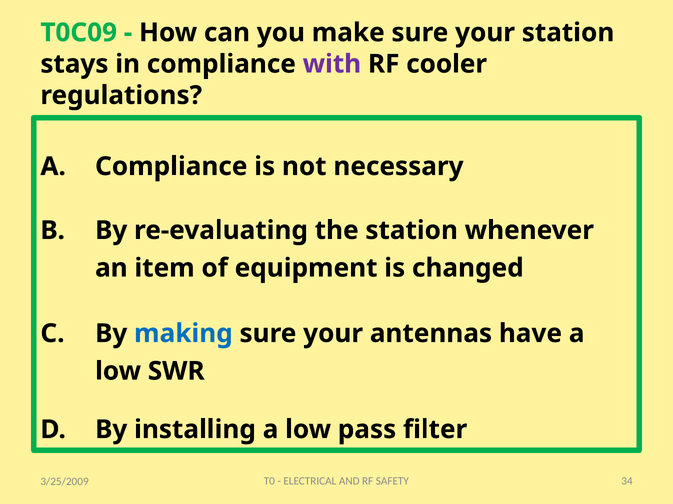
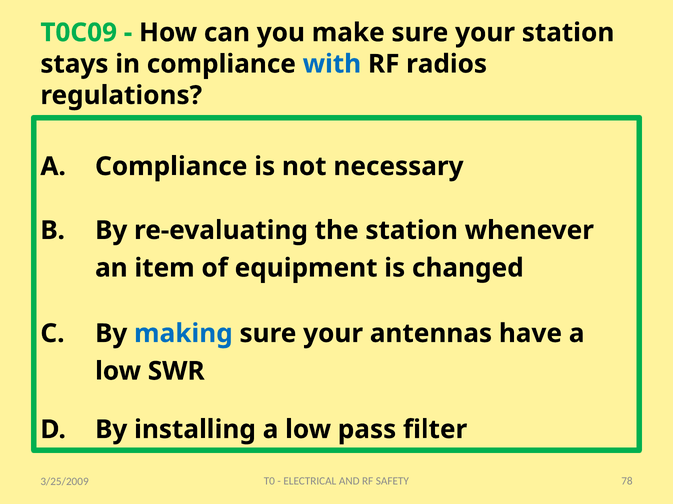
with colour: purple -> blue
cooler: cooler -> radios
34: 34 -> 78
